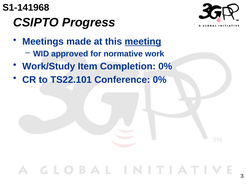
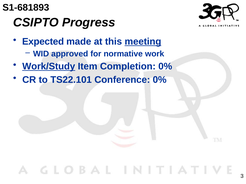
S1-141968: S1-141968 -> S1-681893
Meetings: Meetings -> Expected
Work/Study underline: none -> present
